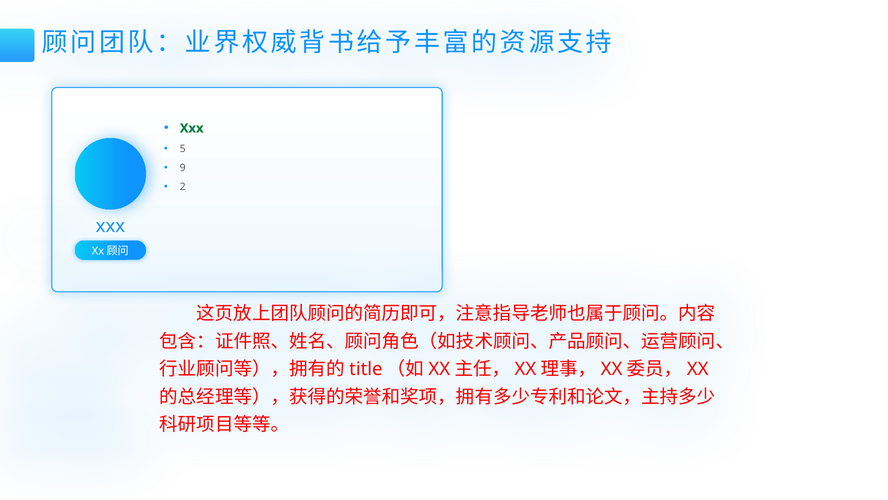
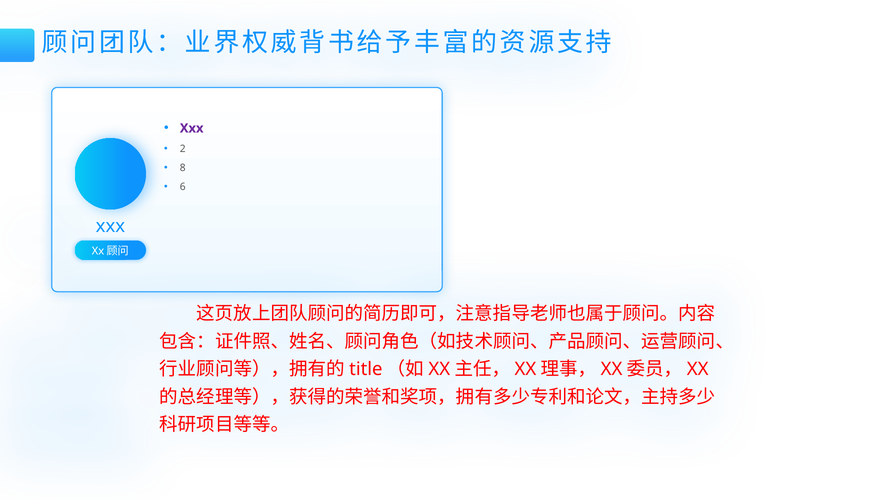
Xxx at (192, 128) colour: green -> purple
5: 5 -> 2
9: 9 -> 8
2: 2 -> 6
